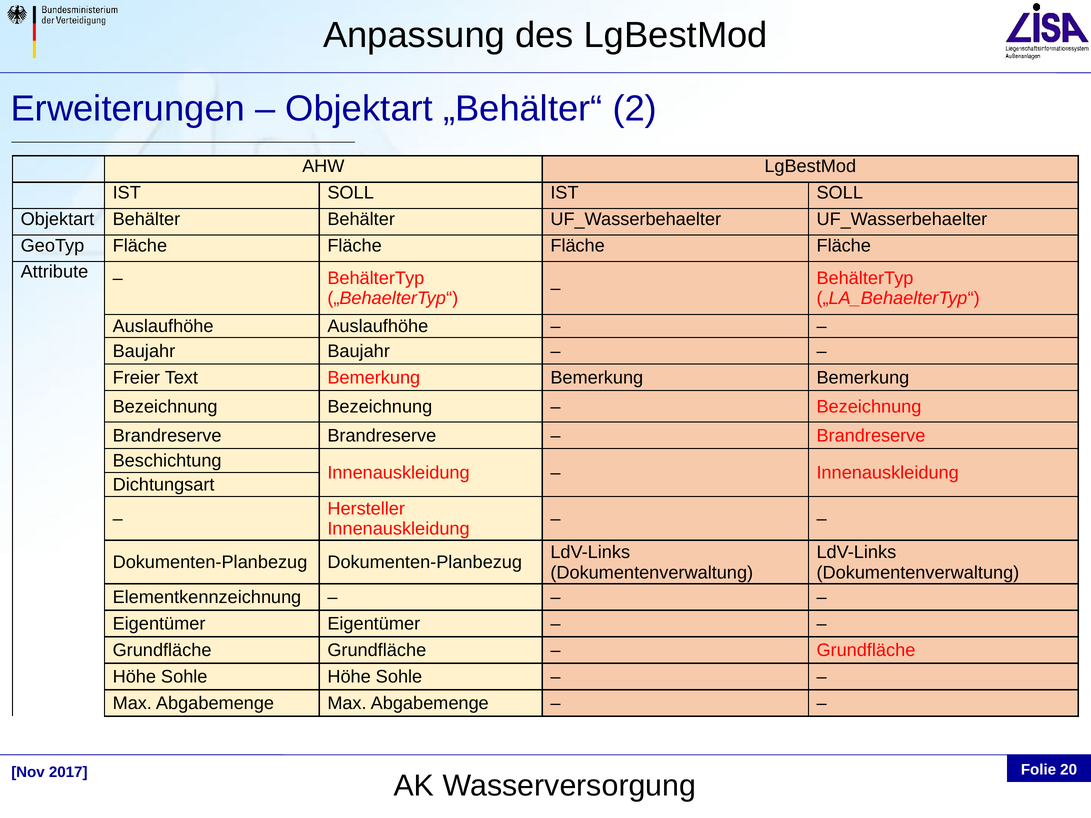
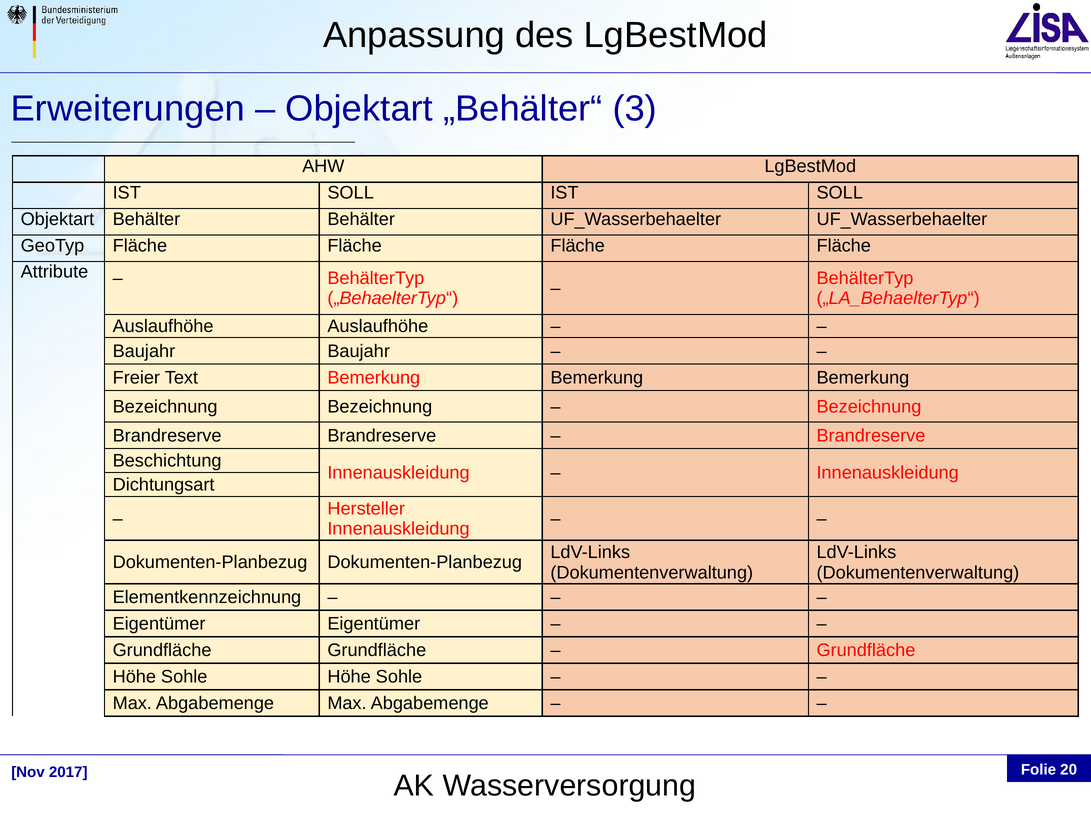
2: 2 -> 3
